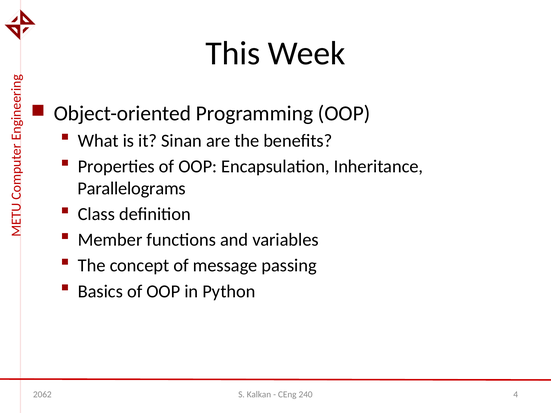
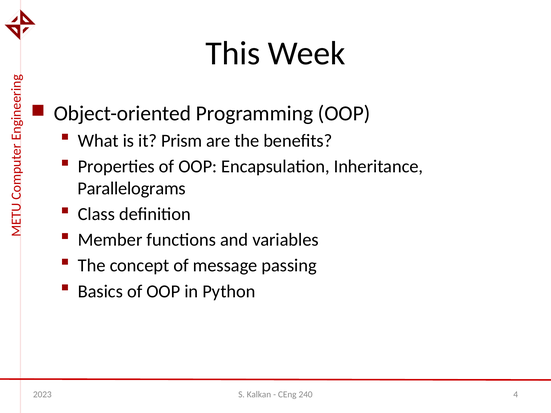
Sinan: Sinan -> Prism
2062: 2062 -> 2023
